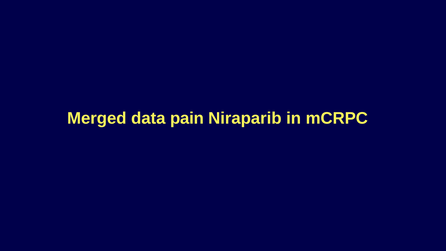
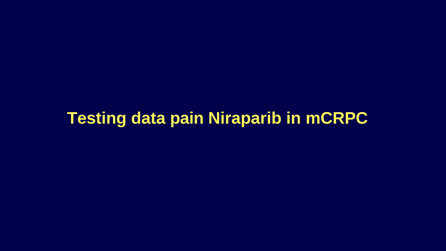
Merged: Merged -> Testing
